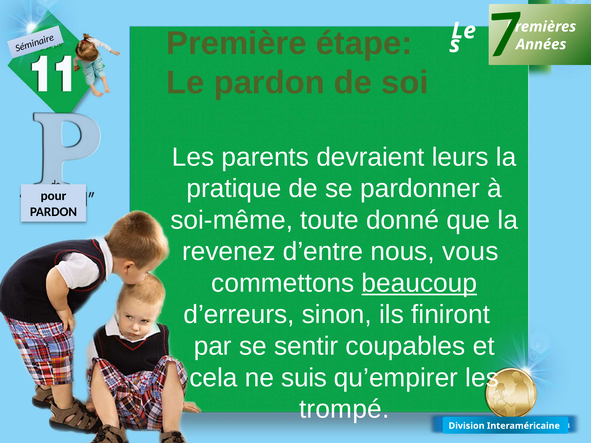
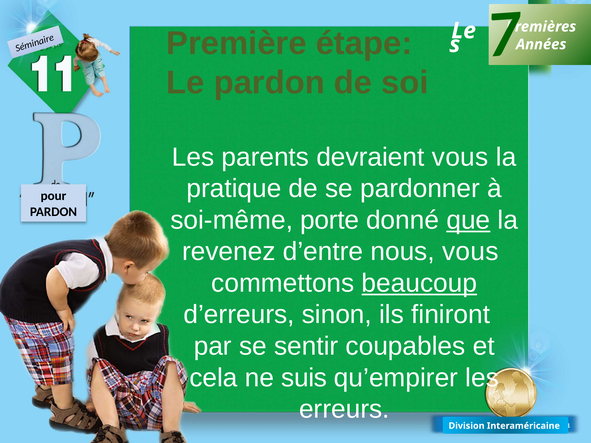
devraient leurs: leurs -> vous
toute: toute -> porte
que underline: none -> present
trompé: trompé -> erreurs
